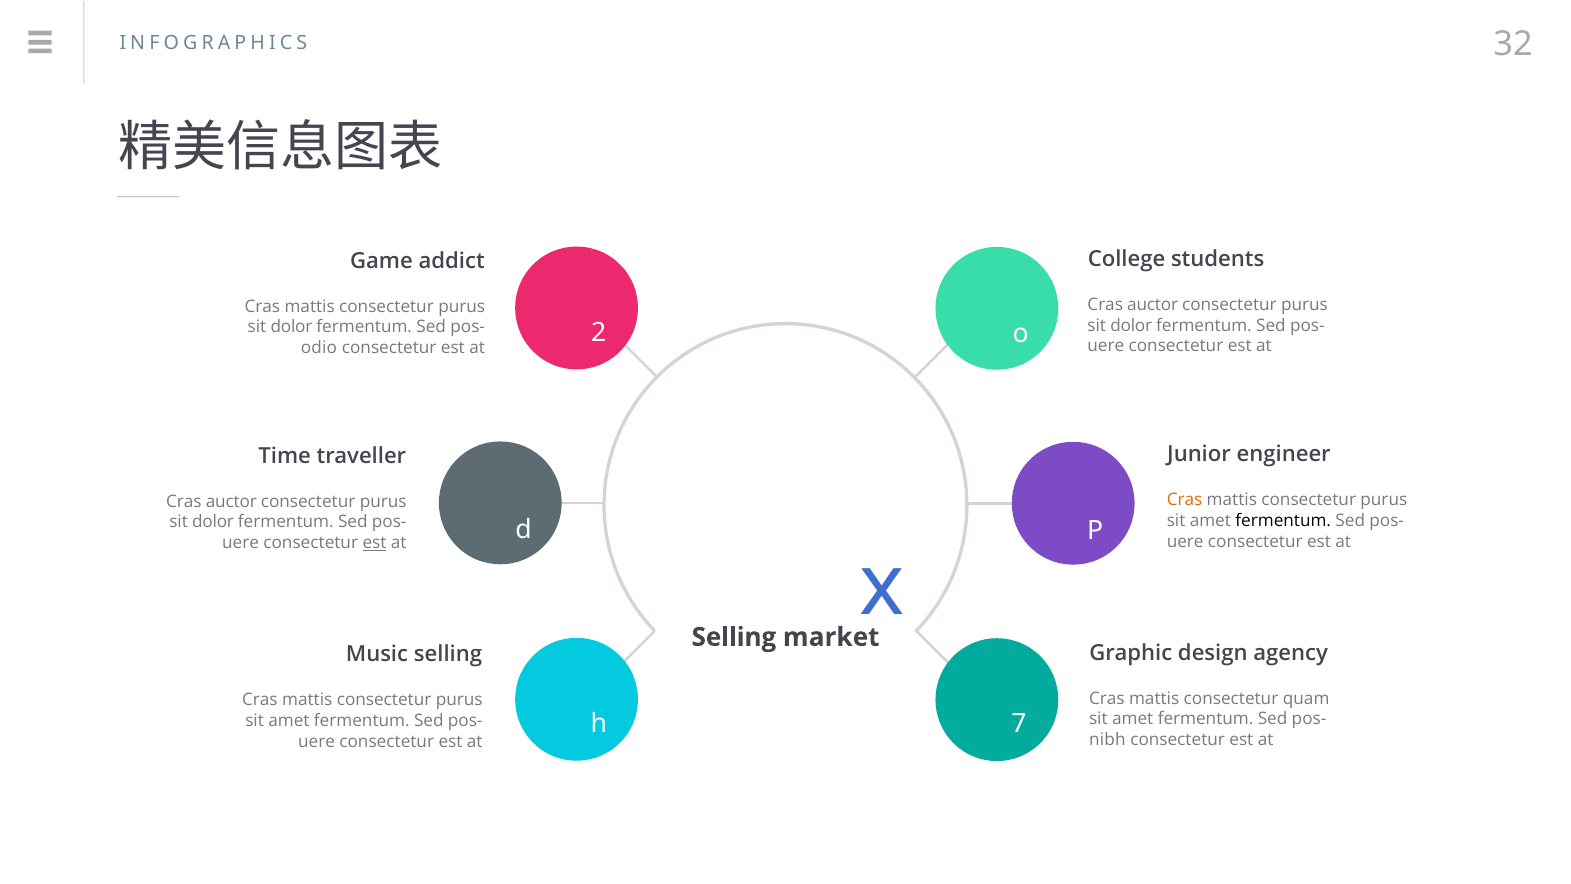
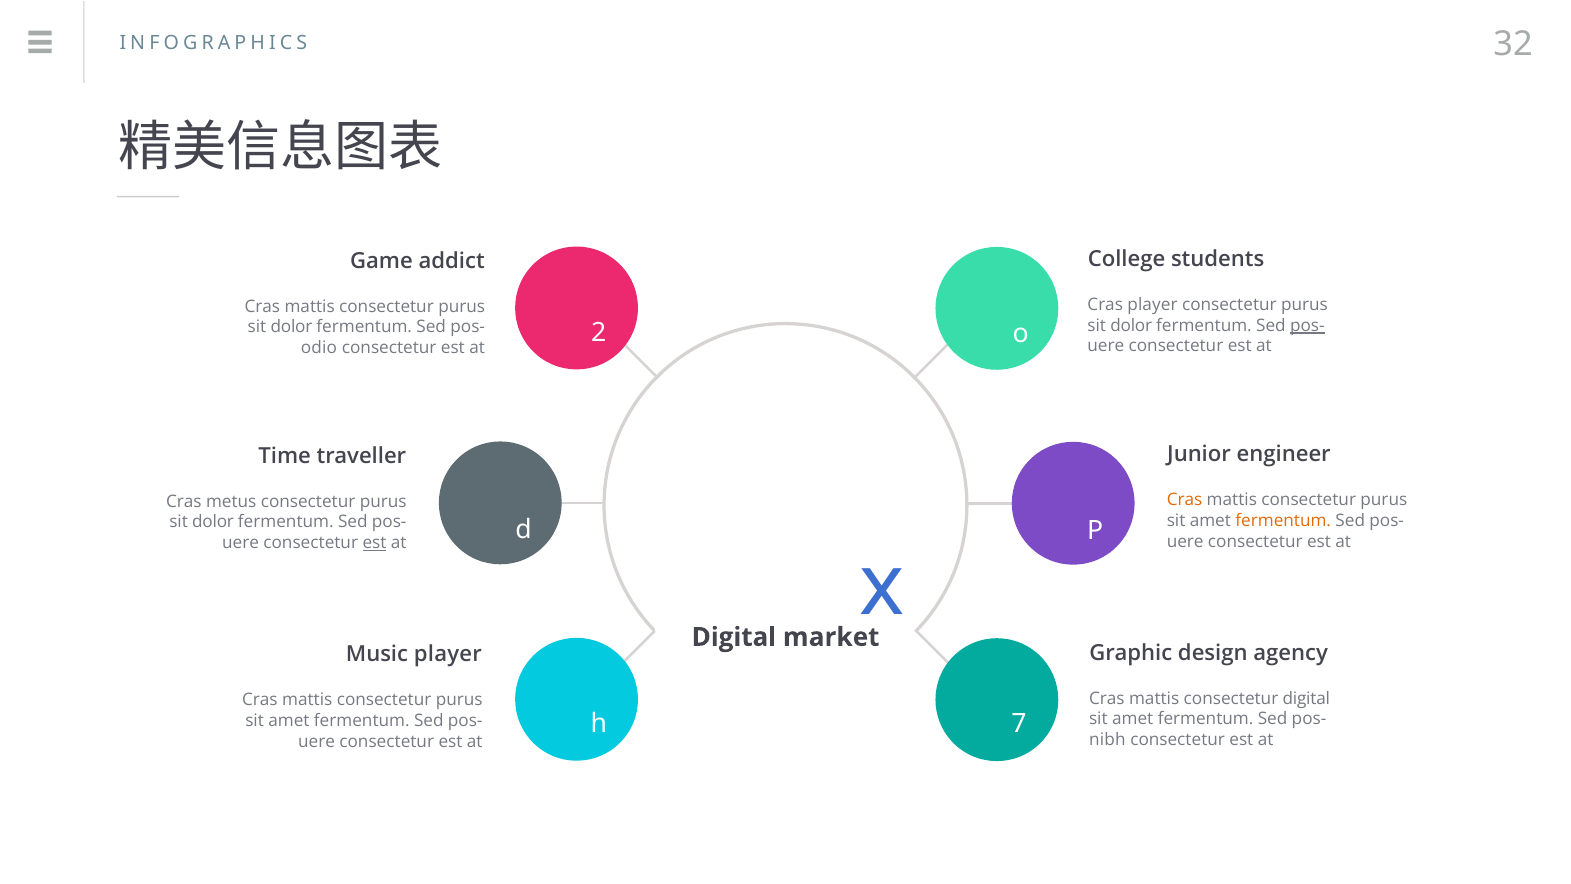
auctor at (1153, 305): auctor -> player
pos- at (1307, 325) underline: none -> present
auctor at (231, 501): auctor -> metus
fermentum at (1283, 521) colour: black -> orange
Selling at (734, 637): Selling -> Digital
Music selling: selling -> player
consectetur quam: quam -> digital
